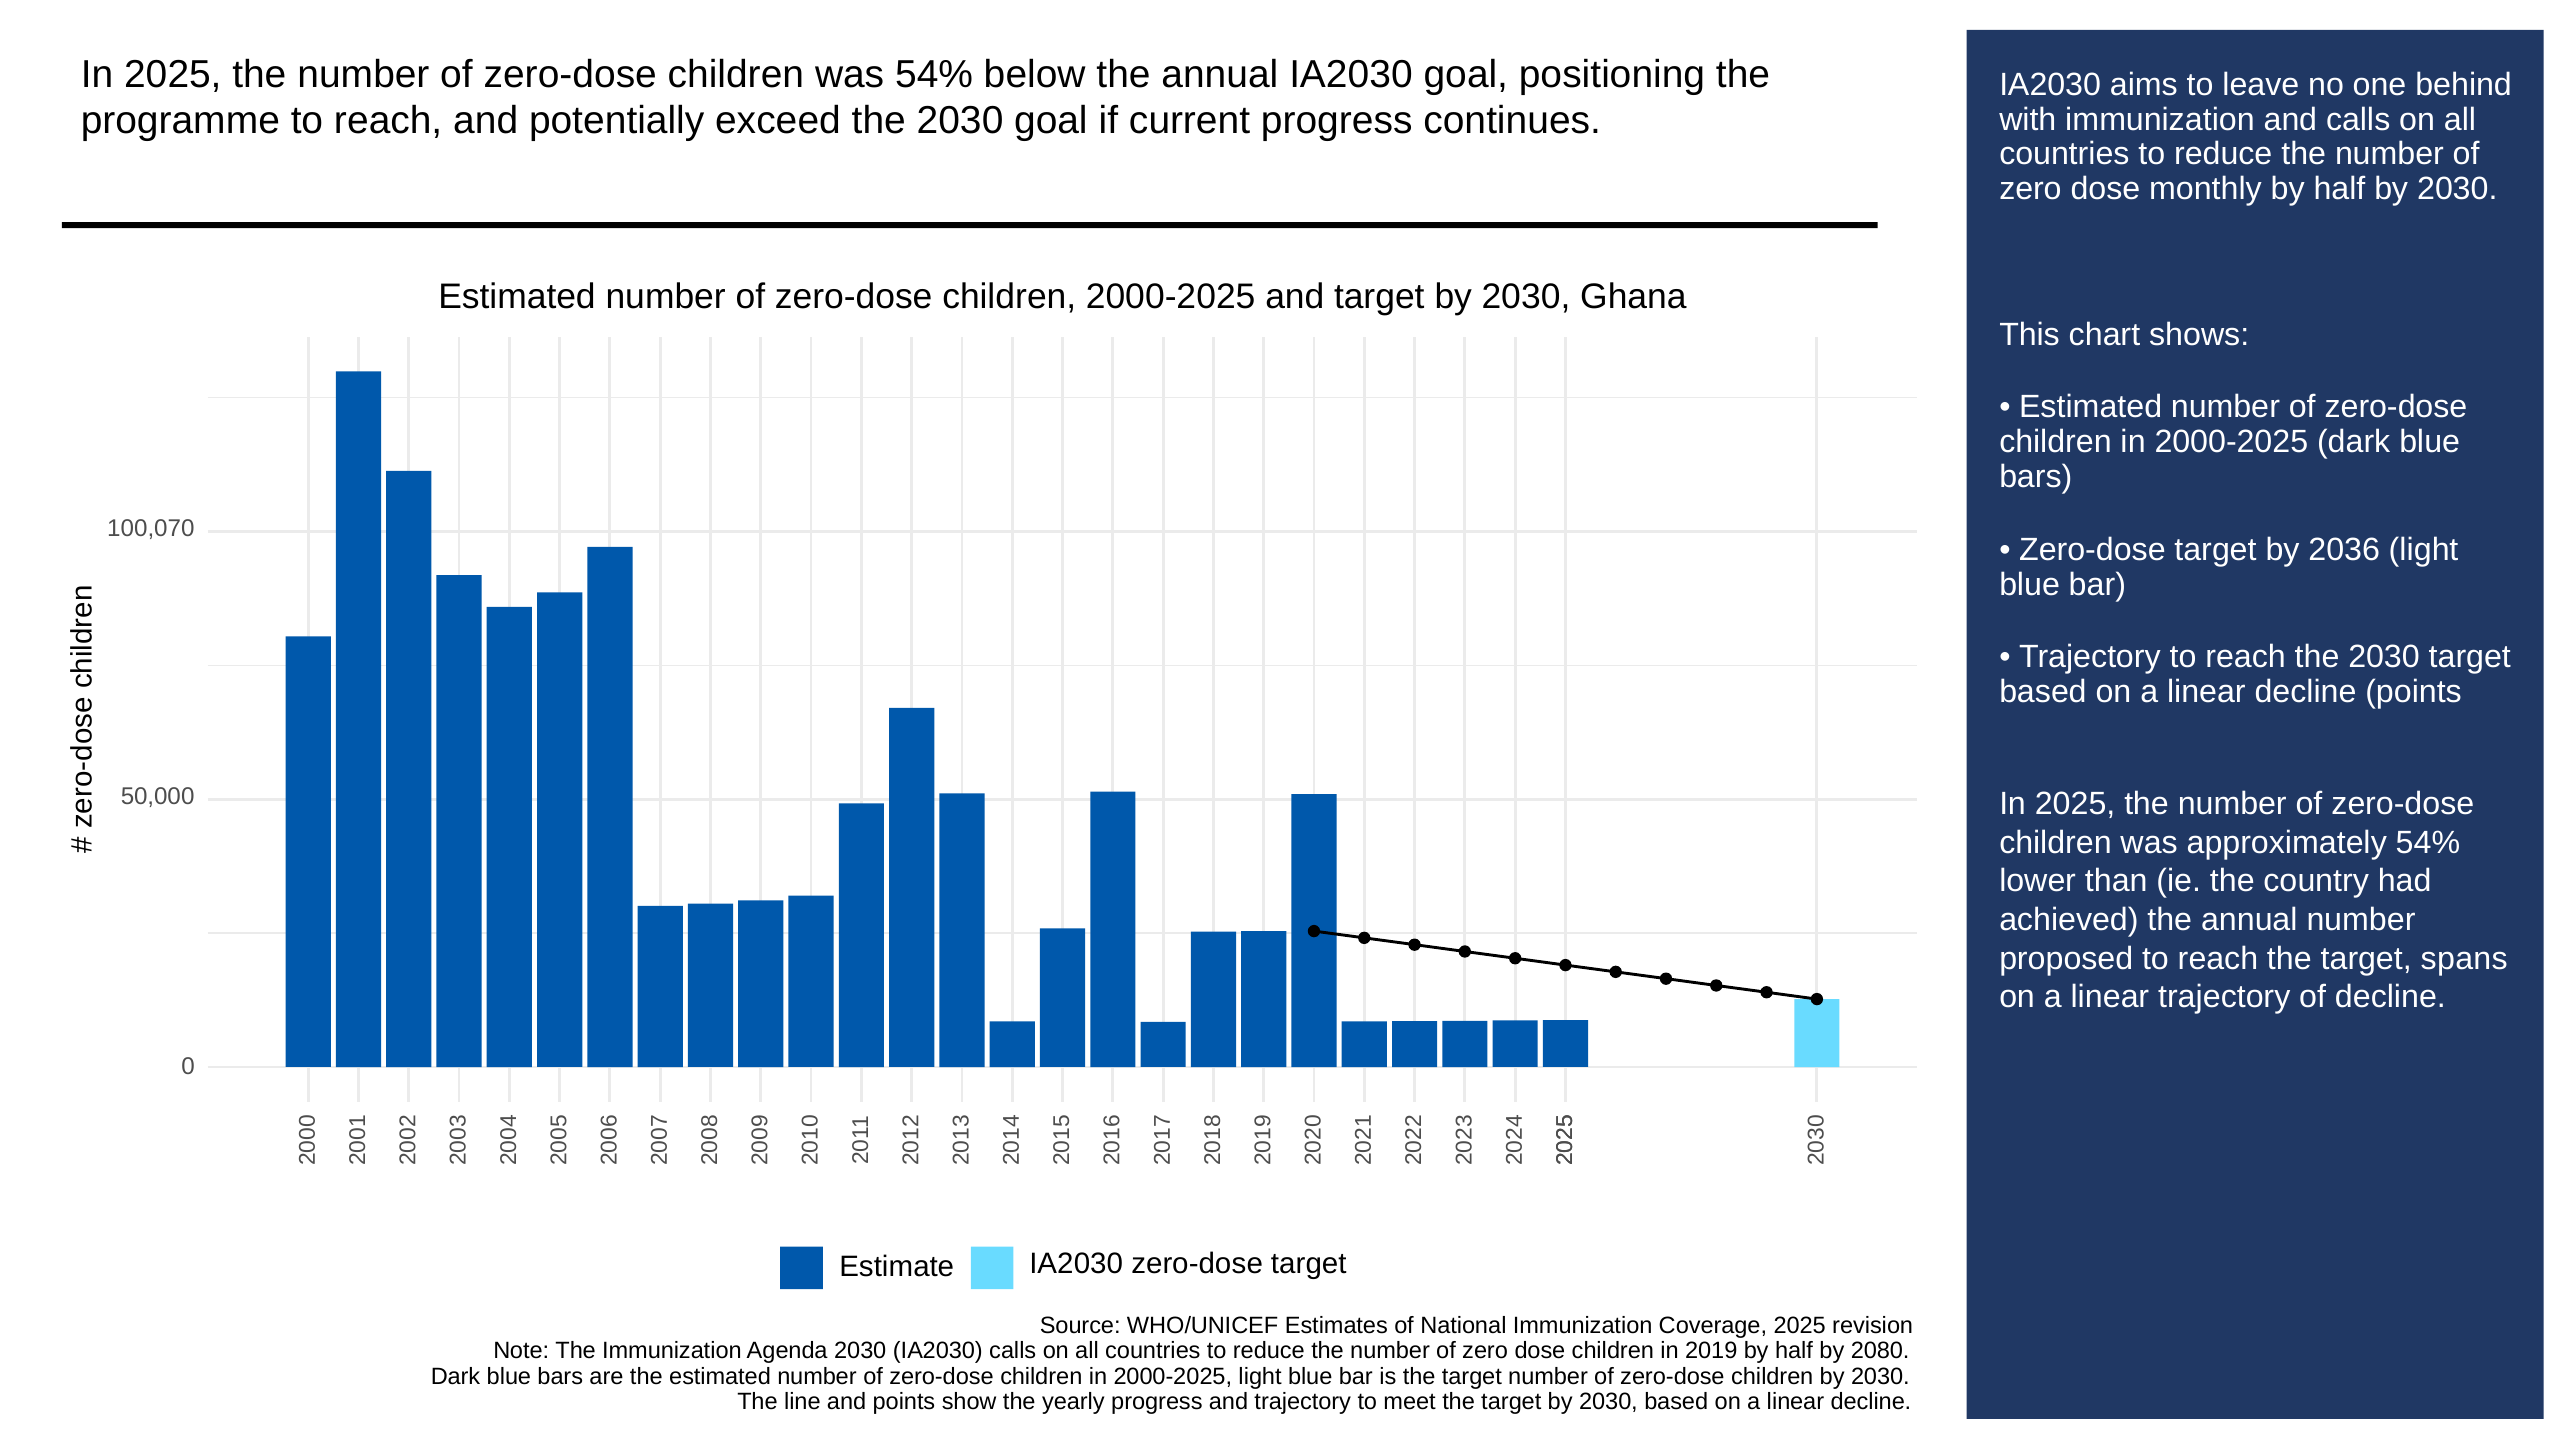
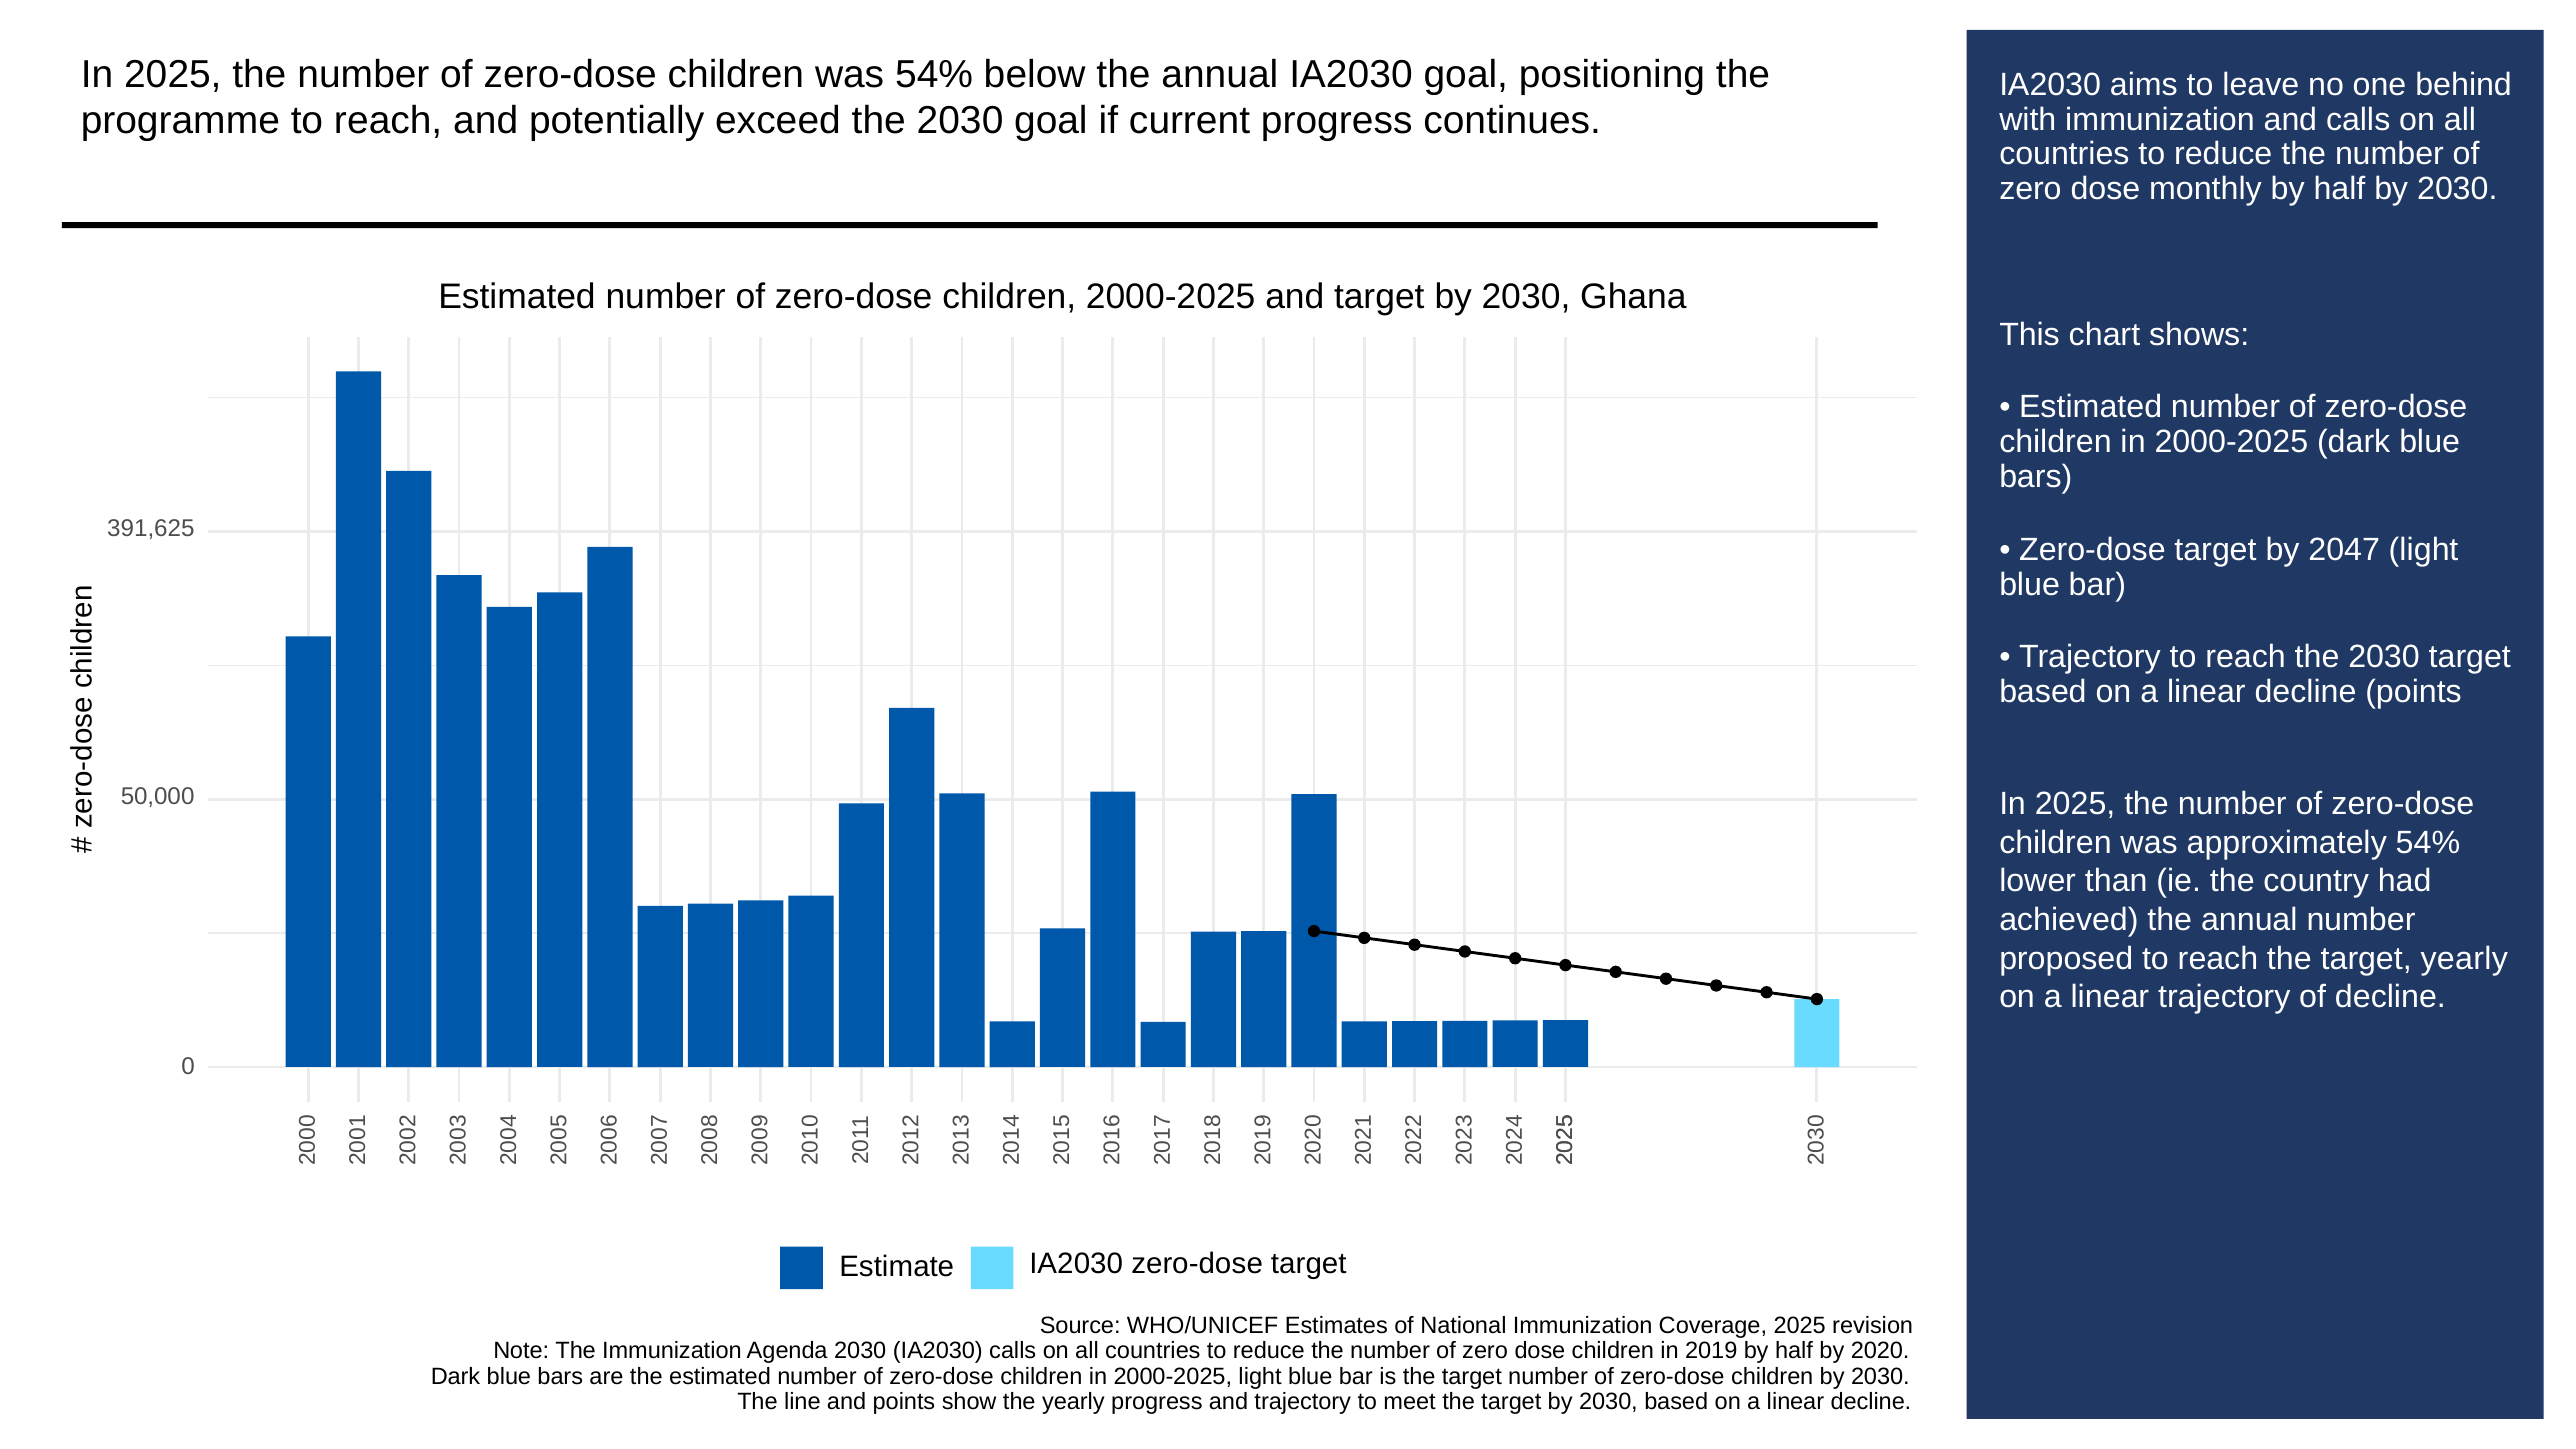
100,070: 100,070 -> 391,625
2036: 2036 -> 2047
target spans: spans -> yearly
2080: 2080 -> 2020
